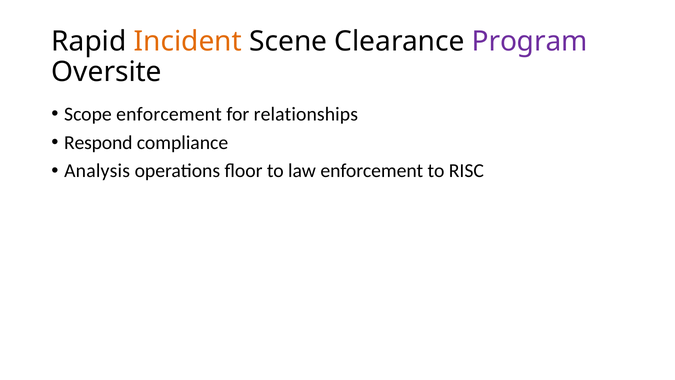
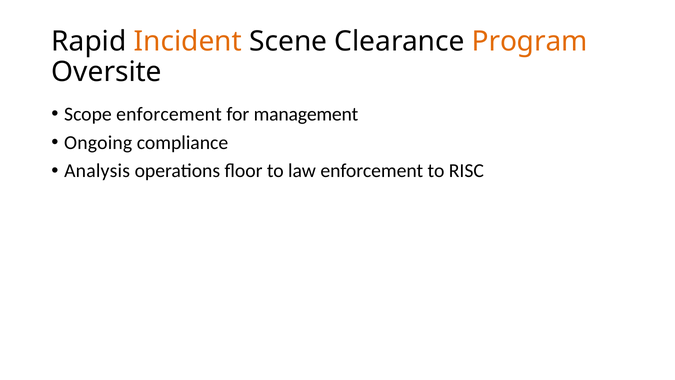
Program colour: purple -> orange
relationships: relationships -> management
Respond: Respond -> Ongoing
